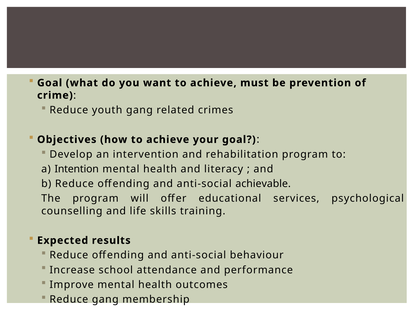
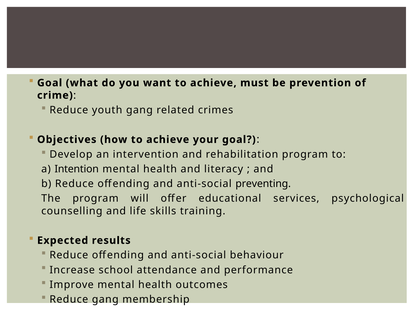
achievable: achievable -> preventing
